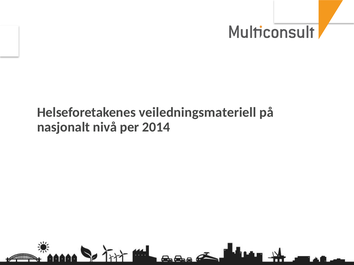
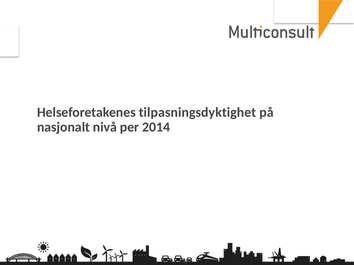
veiledningsmateriell: veiledningsmateriell -> tilpasningsdyktighet
